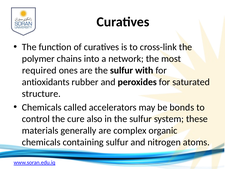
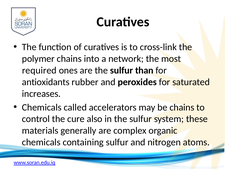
with: with -> than
structure: structure -> increases
be bonds: bonds -> chains
